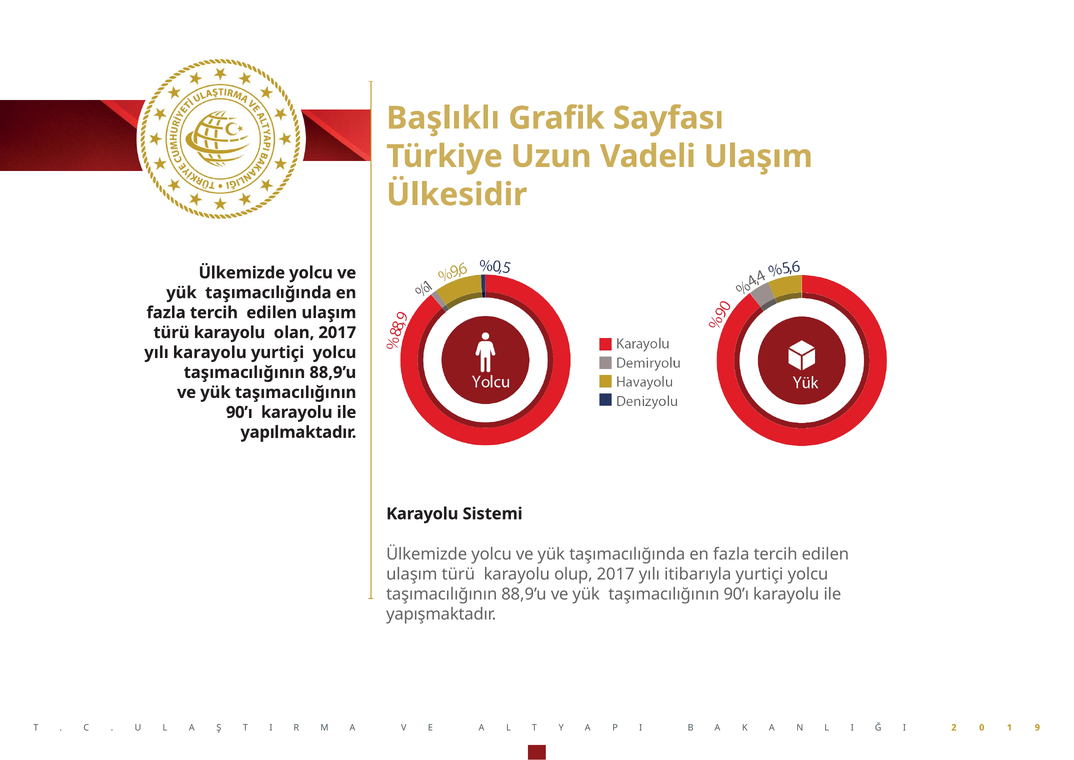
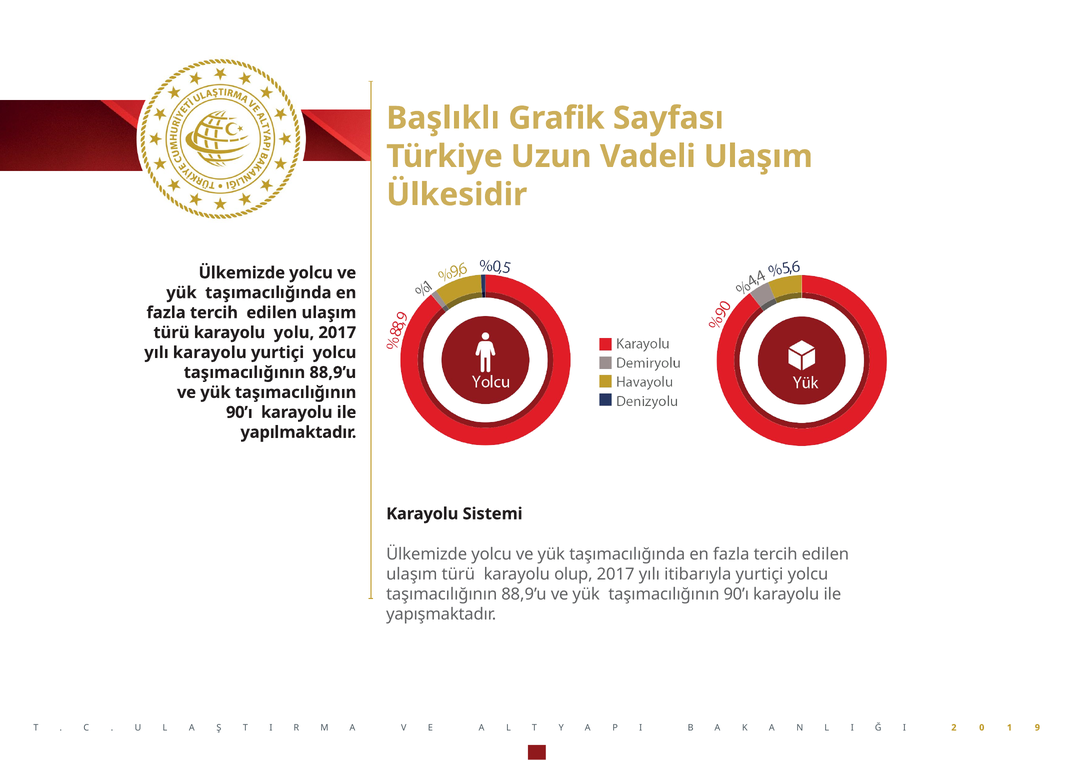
olan: olan -> yolu
